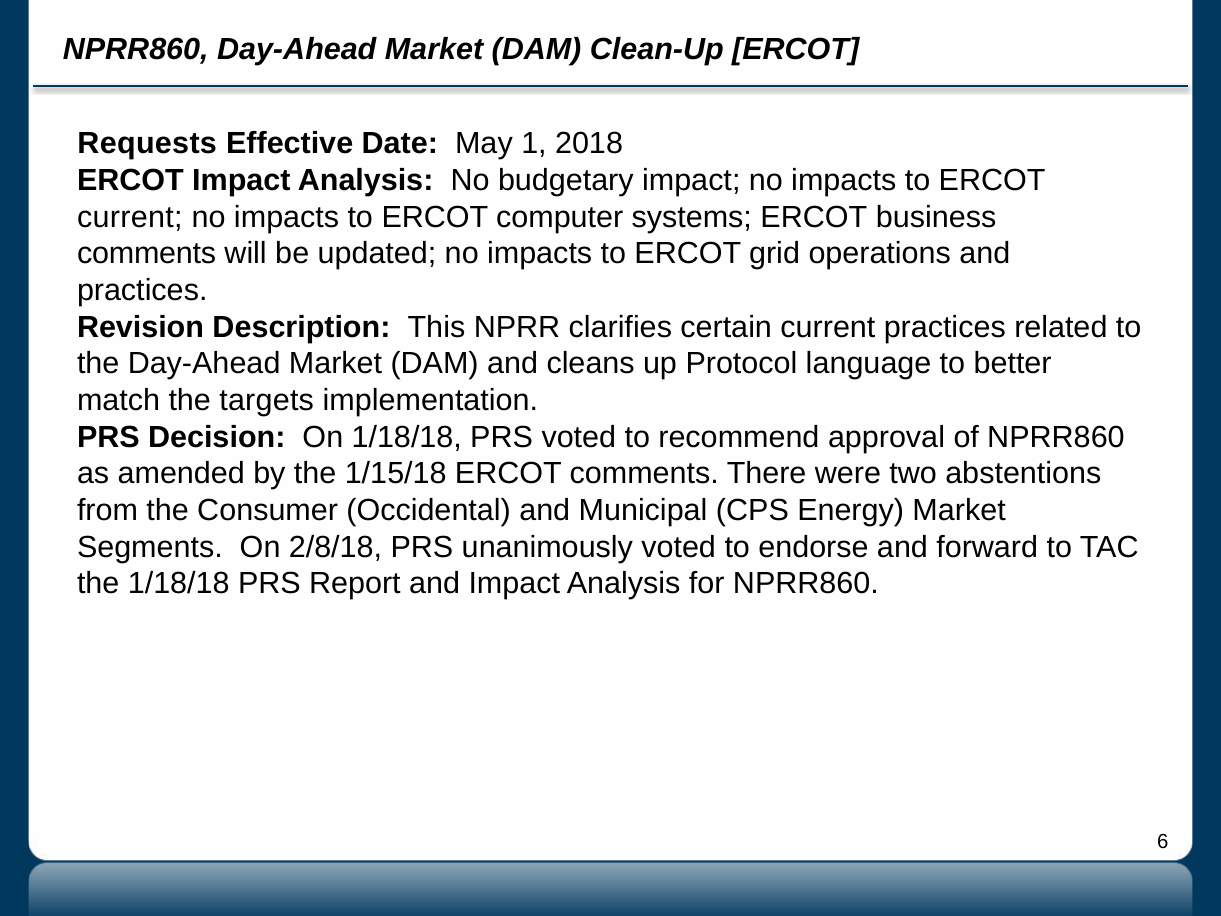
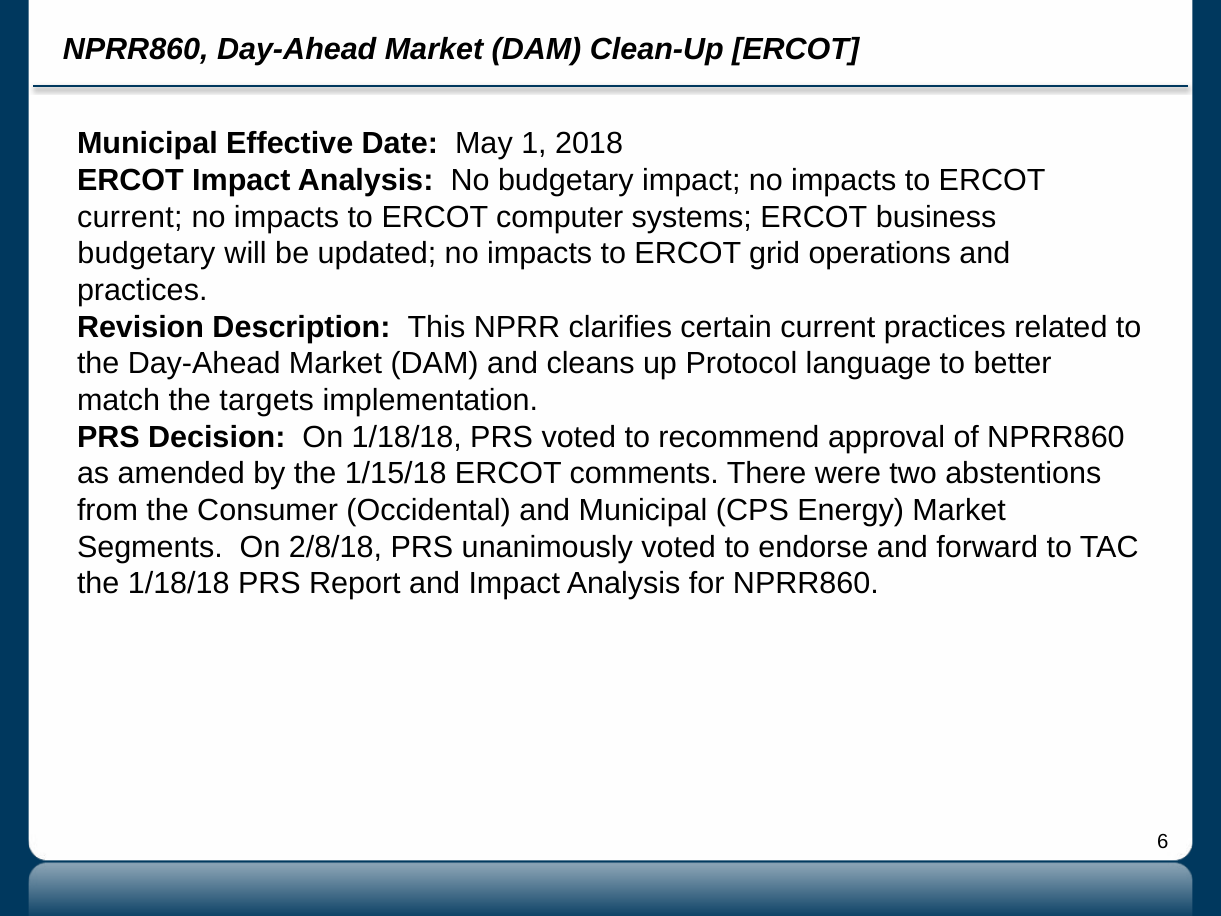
Requests at (147, 144): Requests -> Municipal
comments at (147, 254): comments -> budgetary
